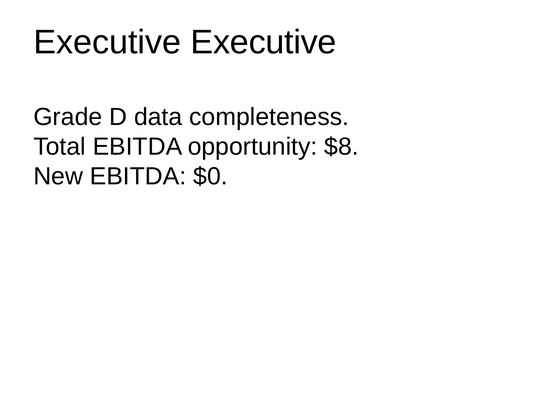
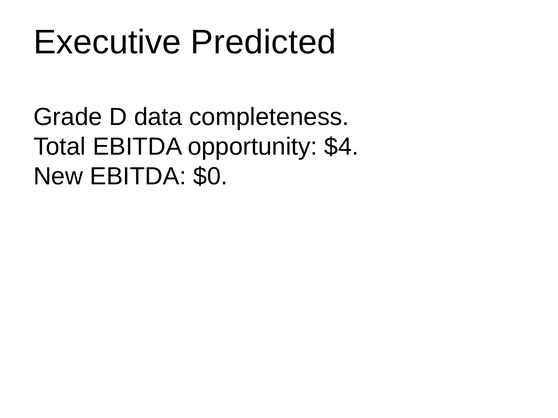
Executive Executive: Executive -> Predicted
$8: $8 -> $4
